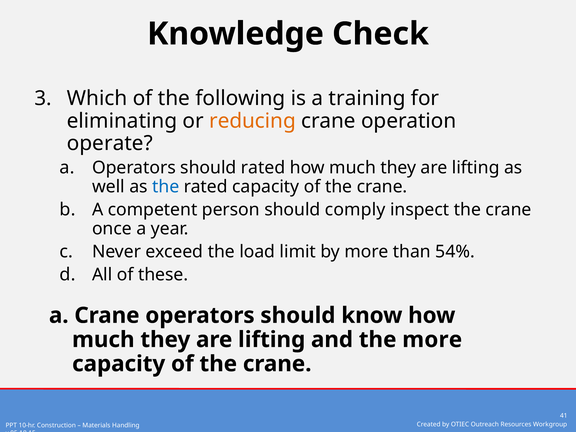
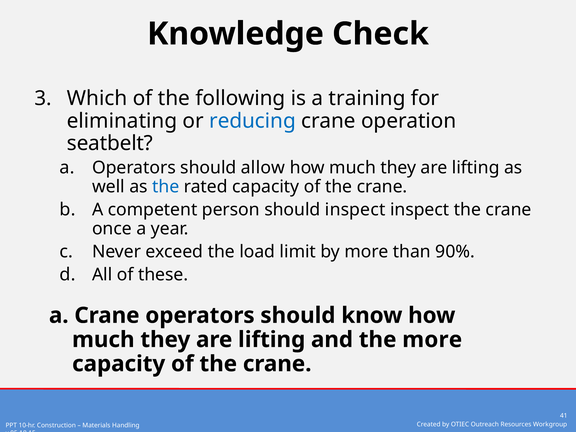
reducing colour: orange -> blue
operate: operate -> seatbelt
should rated: rated -> allow
should comply: comply -> inspect
54%: 54% -> 90%
